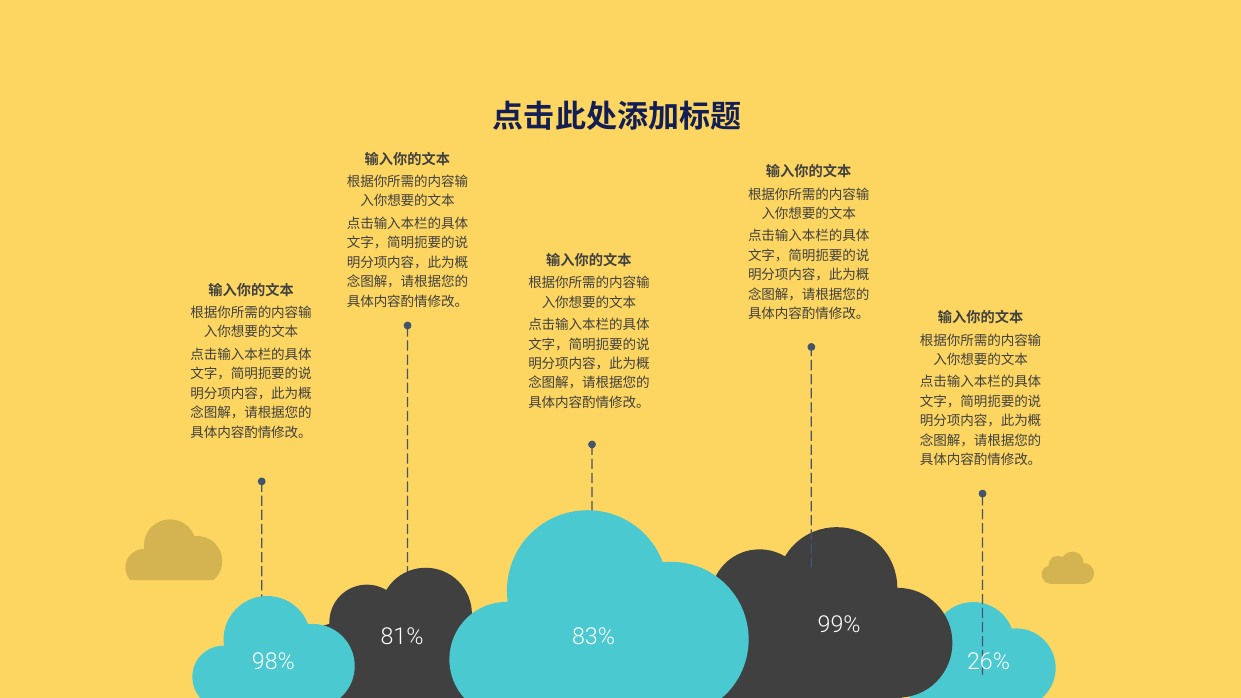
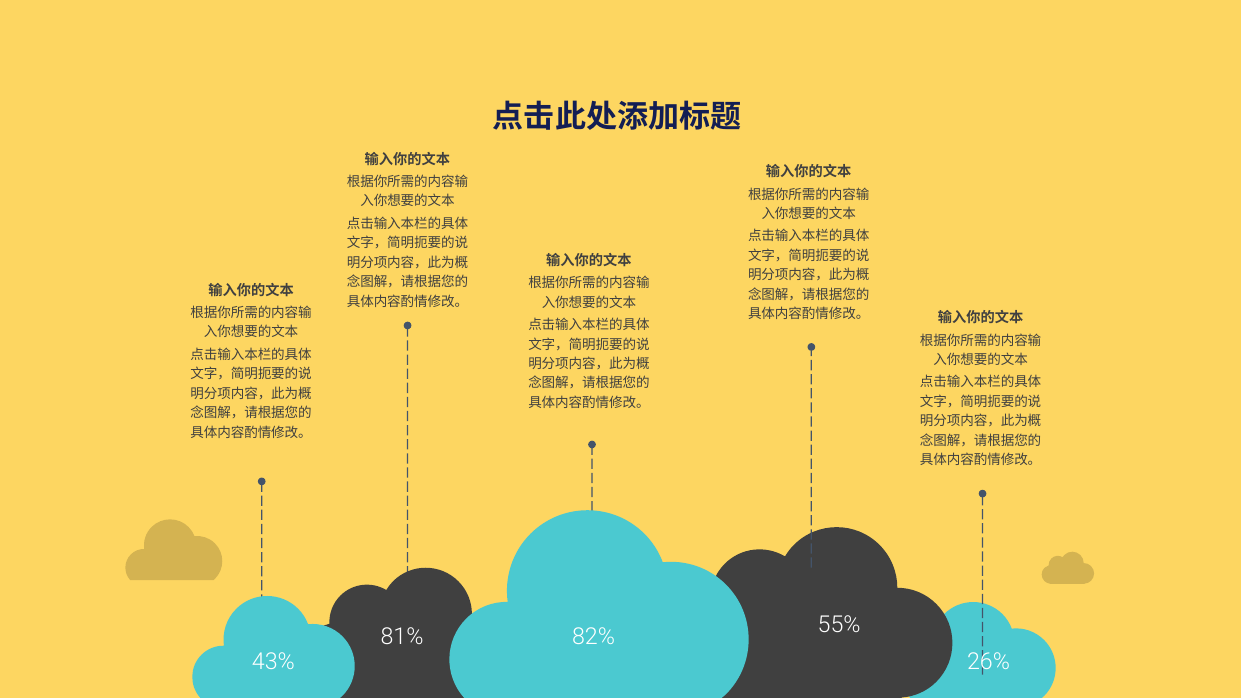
99%: 99% -> 55%
83%: 83% -> 82%
98%: 98% -> 43%
